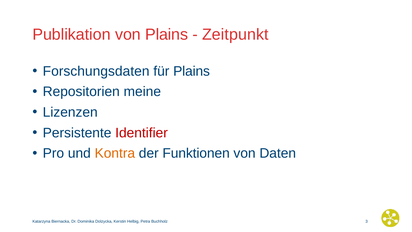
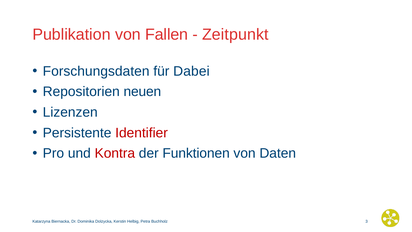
von Plains: Plains -> Fallen
für Plains: Plains -> Dabei
meine: meine -> neuen
Kontra colour: orange -> red
